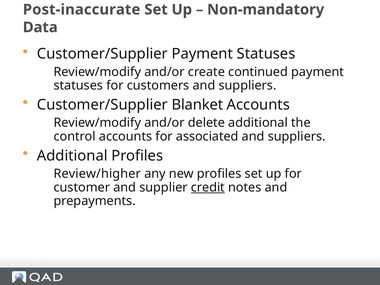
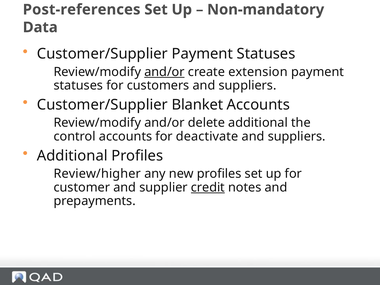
Post-inaccurate: Post-inaccurate -> Post-references
and/or at (164, 72) underline: none -> present
continued: continued -> extension
associated: associated -> deactivate
